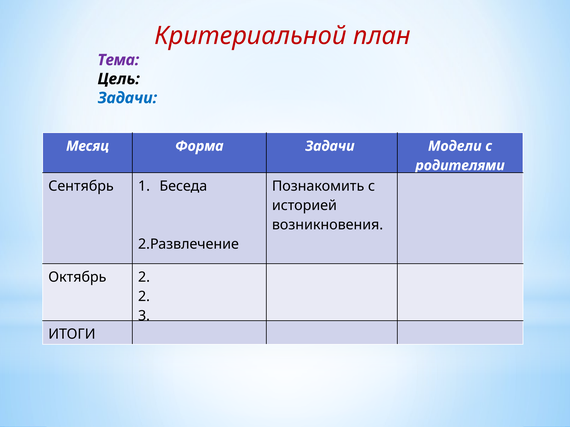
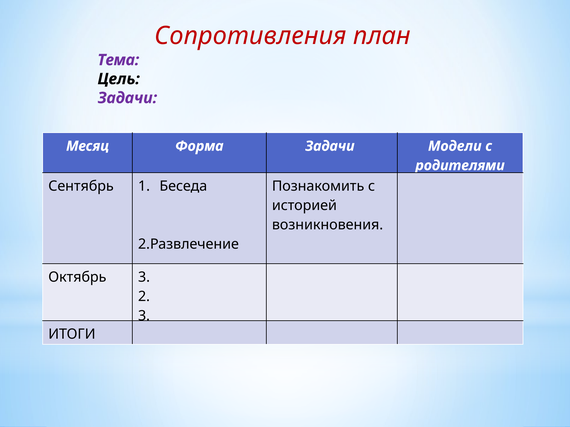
Критериальной: Критериальной -> Сопротивления
Задачи at (127, 98) colour: blue -> purple
Октябрь 2: 2 -> 3
